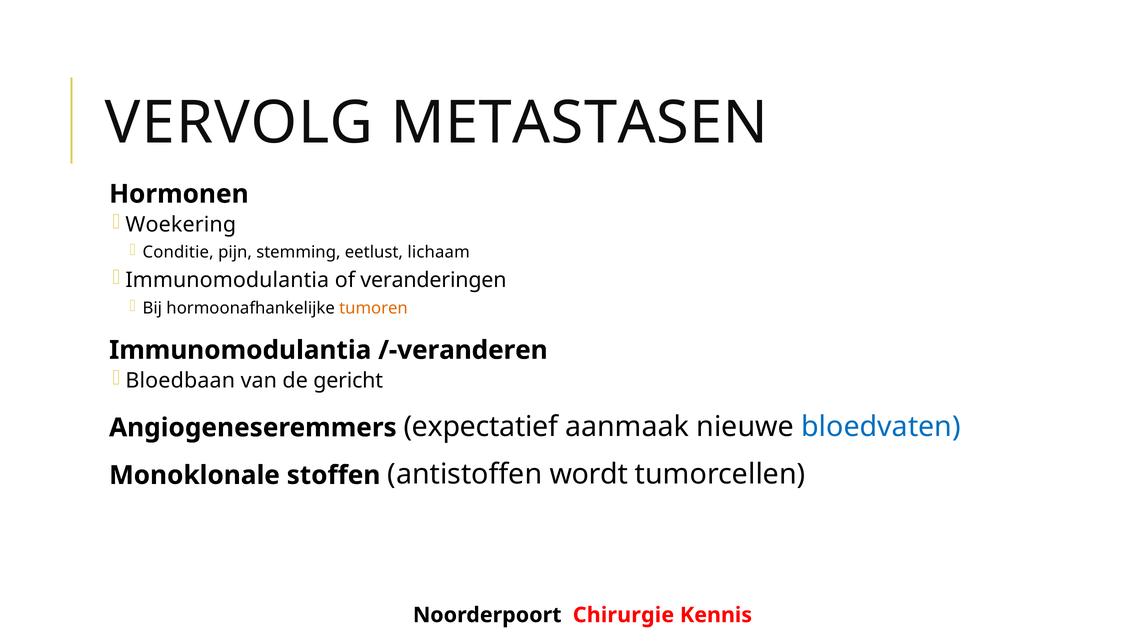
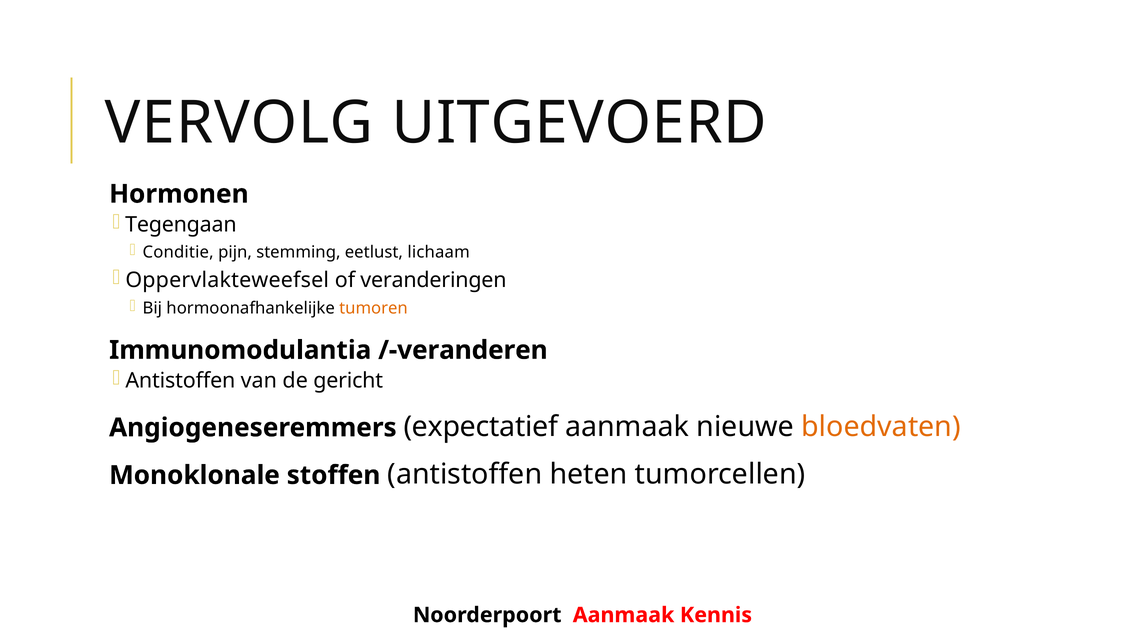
METASTASEN: METASTASEN -> UITGEVOERD
Woekering: Woekering -> Tegengaan
Immunomodulantia at (227, 280): Immunomodulantia -> Oppervlakteweefsel
Bloedbaan at (180, 381): Bloedbaan -> Antistoffen
bloedvaten colour: blue -> orange
wordt: wordt -> heten
Noorderpoort Chirurgie: Chirurgie -> Aanmaak
